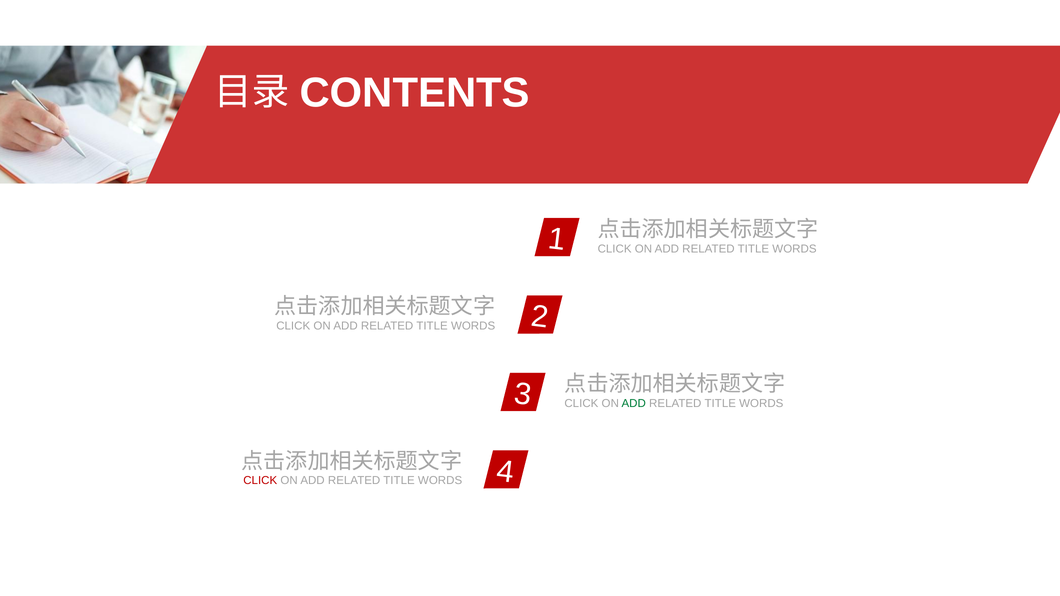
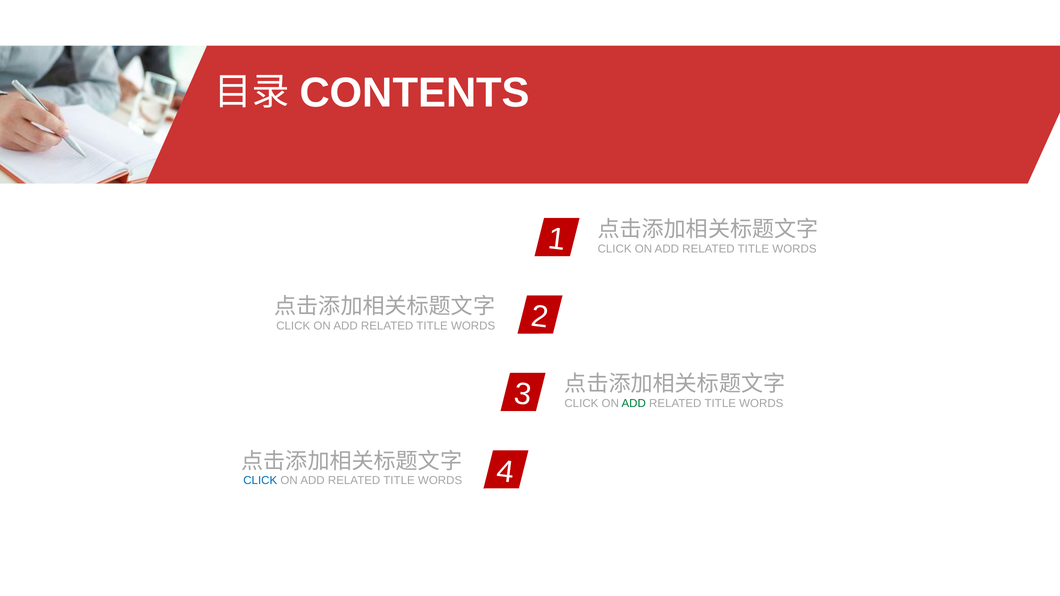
CLICK at (260, 481) colour: red -> blue
